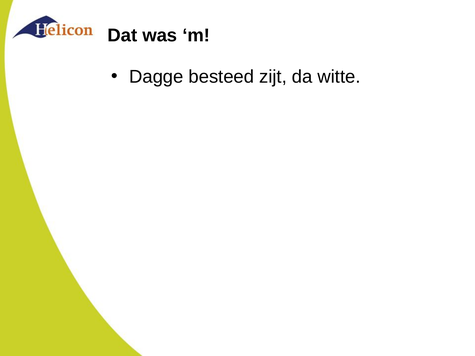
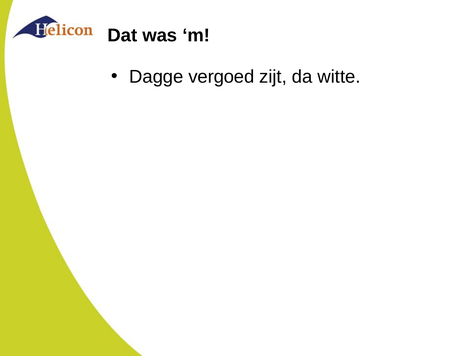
besteed: besteed -> vergoed
